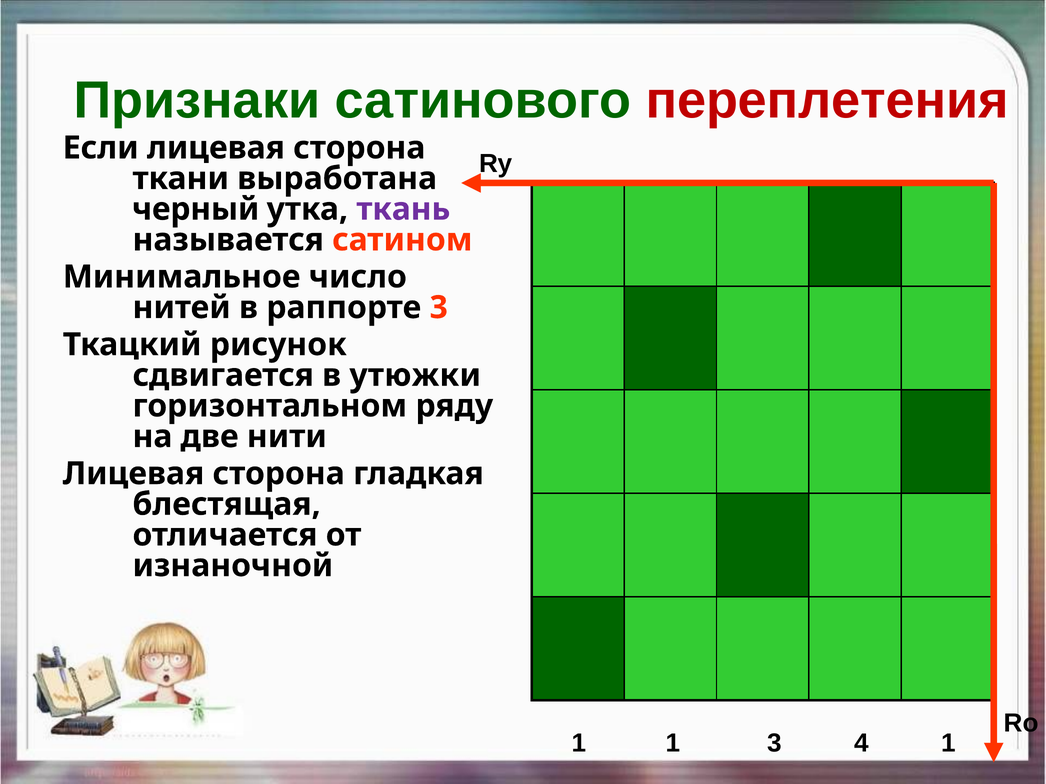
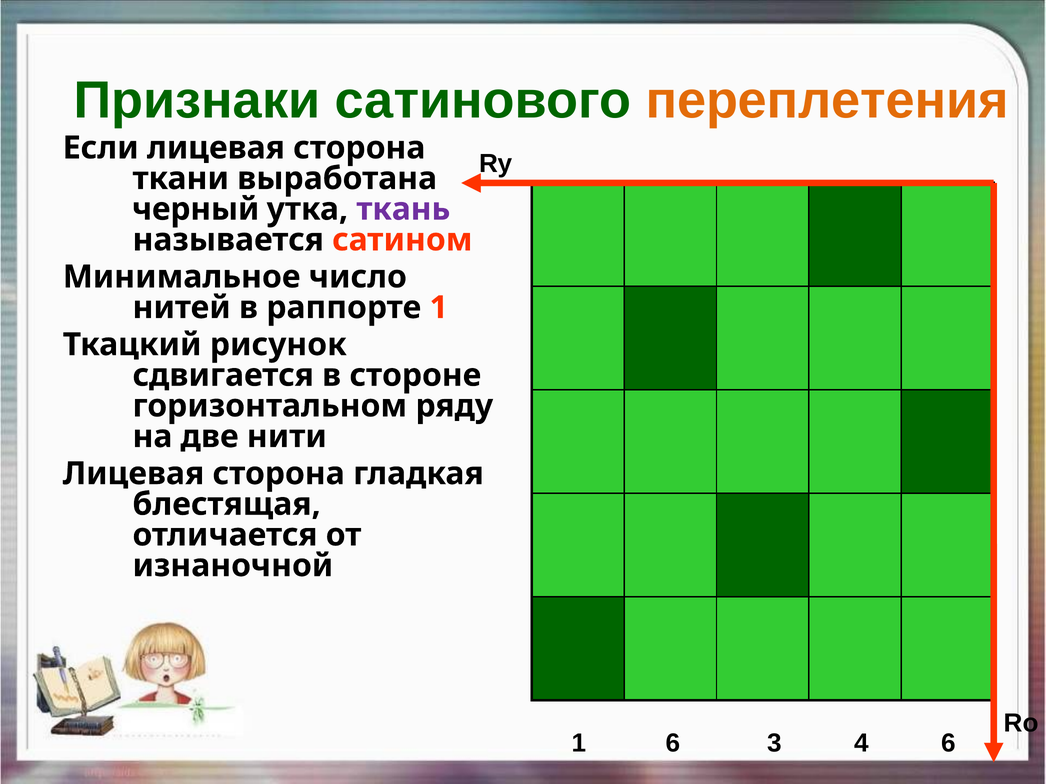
переплетения colour: red -> orange
раппорте 3: 3 -> 1
утюжки: утюжки -> стороне
1 1: 1 -> 6
4 1: 1 -> 6
